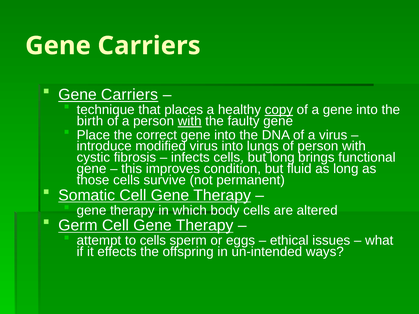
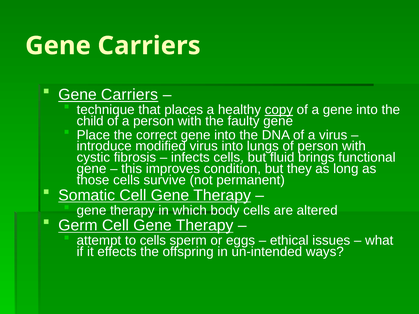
birth: birth -> child
with at (190, 121) underline: present -> none
but long: long -> fluid
fluid: fluid -> they
